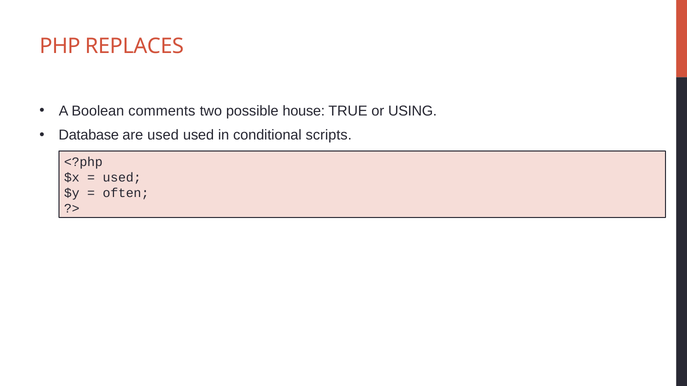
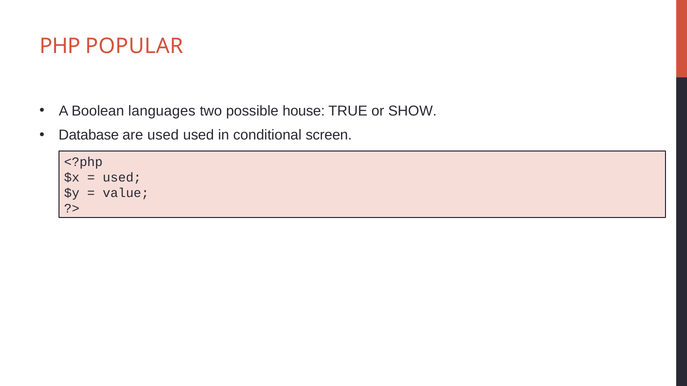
REPLACES: REPLACES -> POPULAR
comments: comments -> languages
USING: USING -> SHOW
scripts: scripts -> screen
often: often -> value
